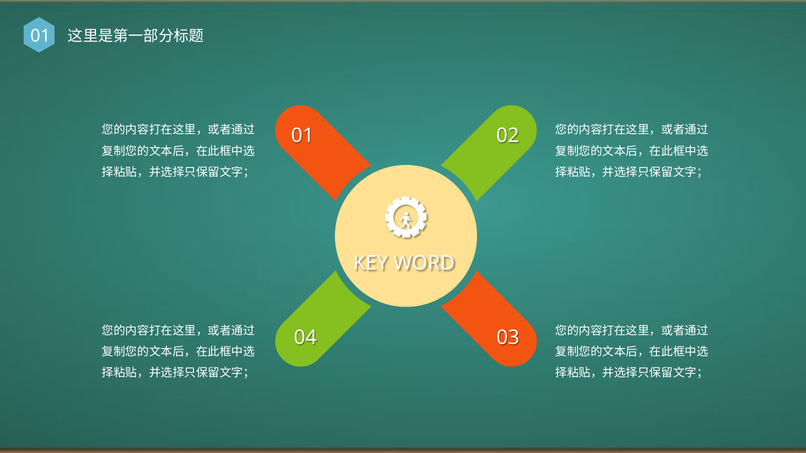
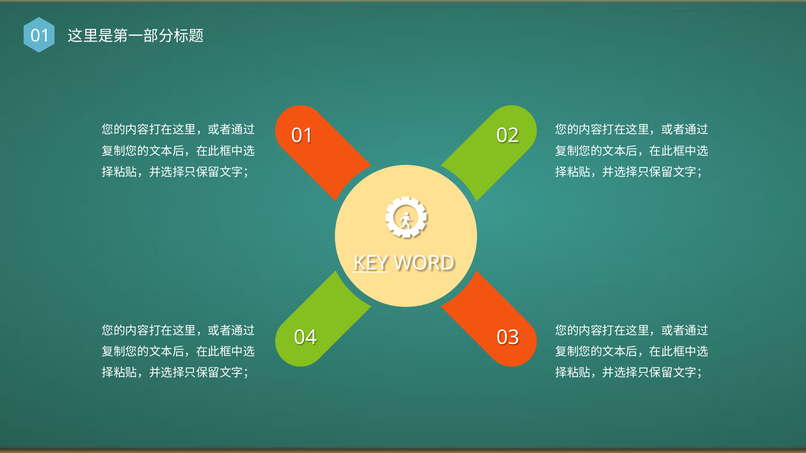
KEY underline: none -> present
